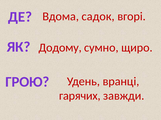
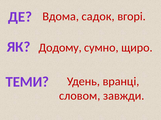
ГРОЮ: ГРОЮ -> ТЕМИ
гарячих: гарячих -> словом
